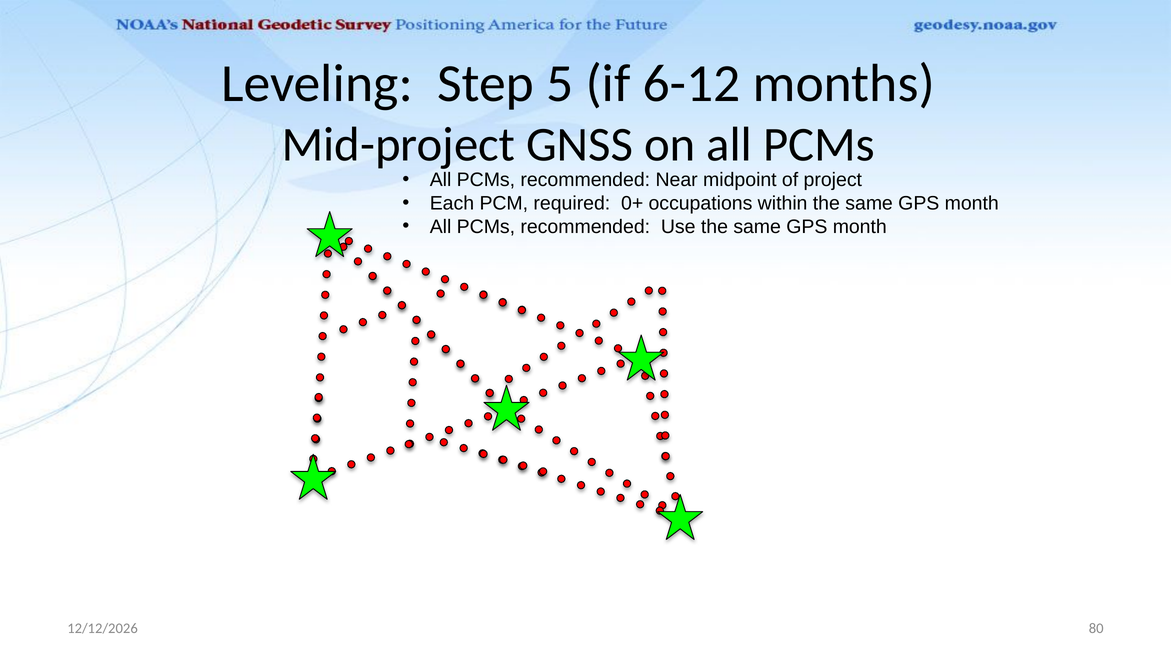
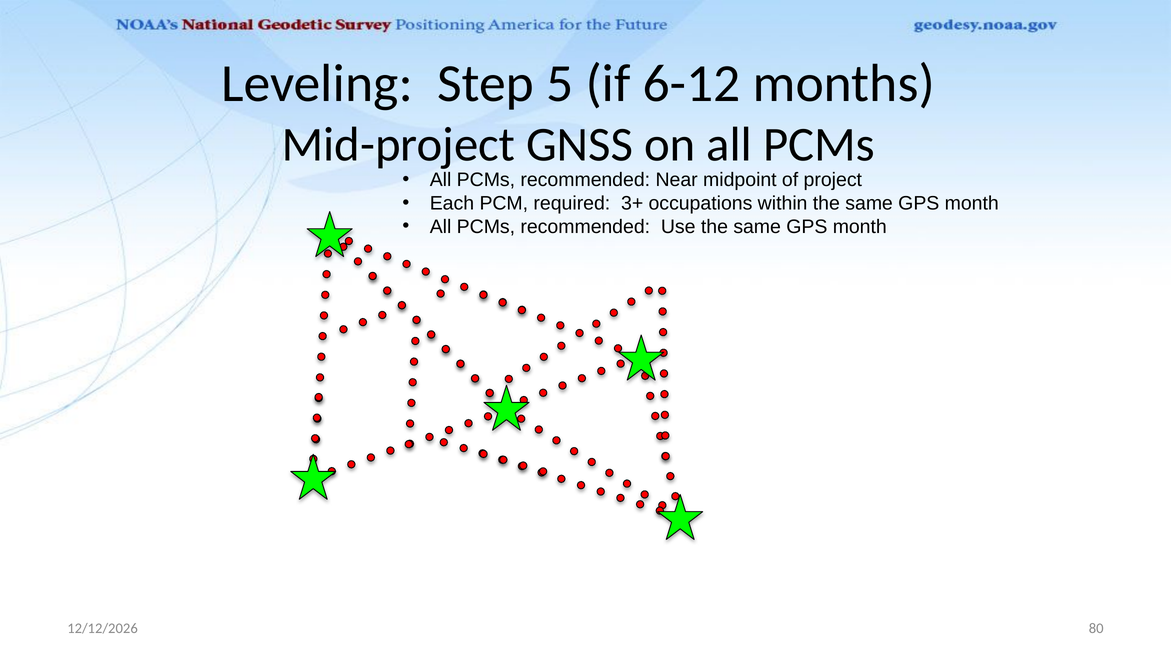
0+: 0+ -> 3+
